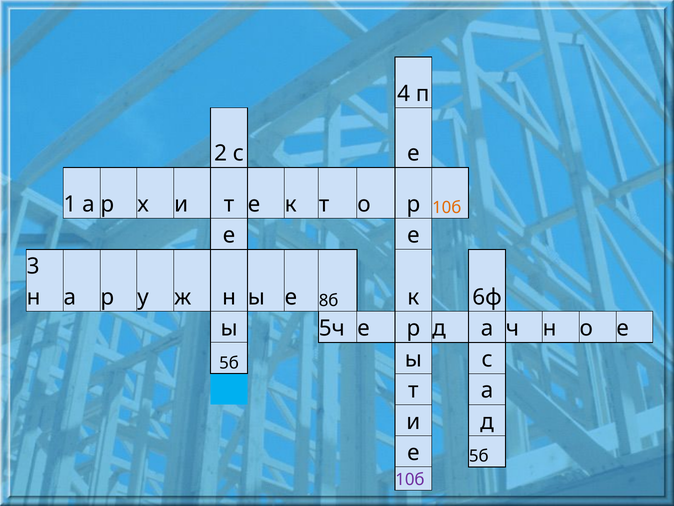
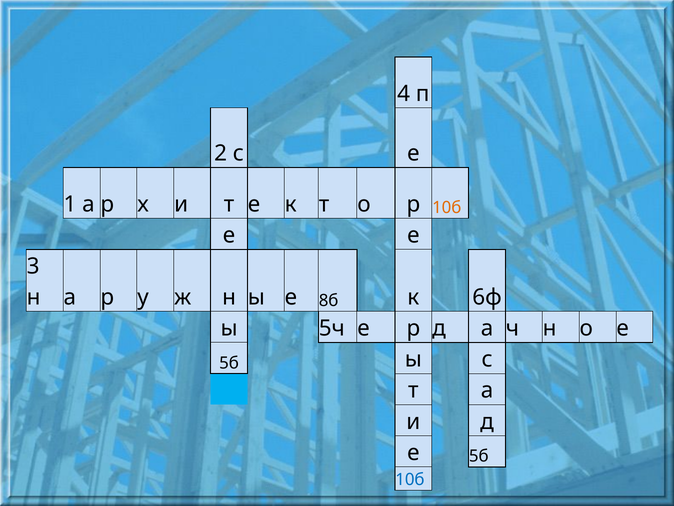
10б at (410, 479) colour: purple -> blue
